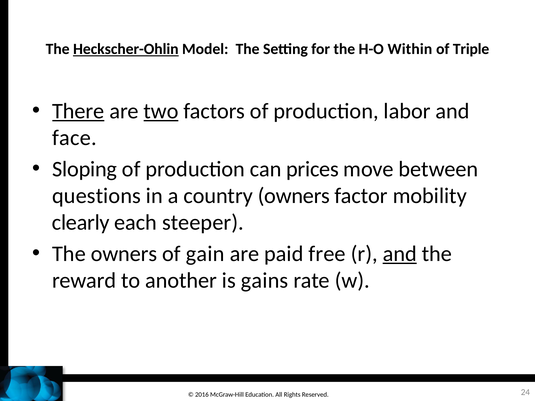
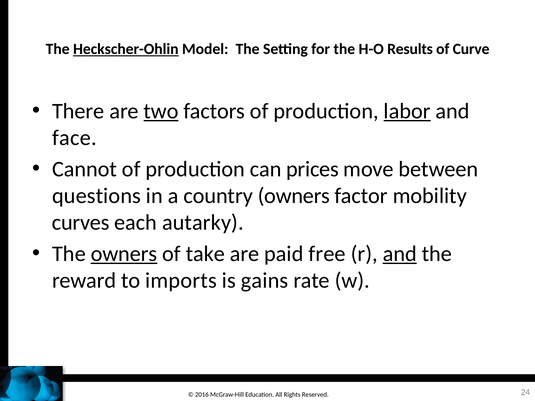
Within: Within -> Results
Triple: Triple -> Curve
There underline: present -> none
labor underline: none -> present
Sloping: Sloping -> Cannot
clearly: clearly -> curves
steeper: steeper -> autarky
owners at (124, 254) underline: none -> present
gain: gain -> take
another: another -> imports
